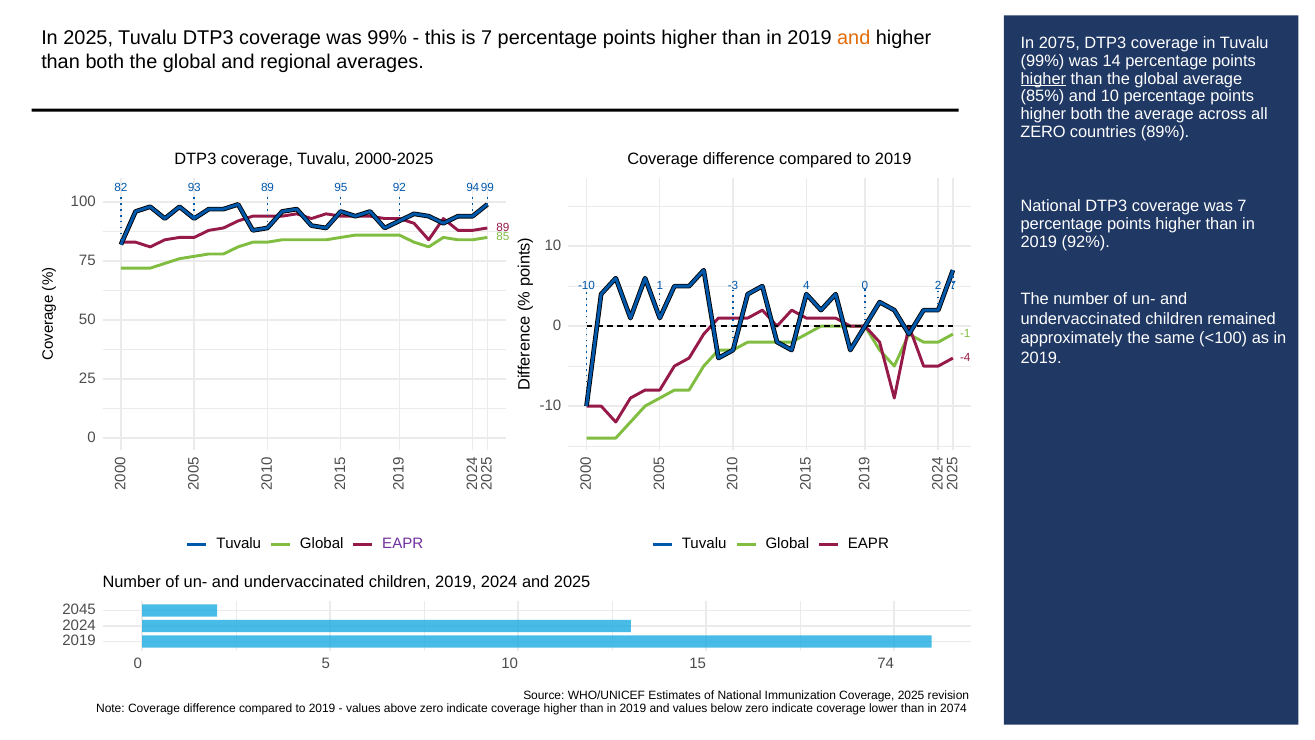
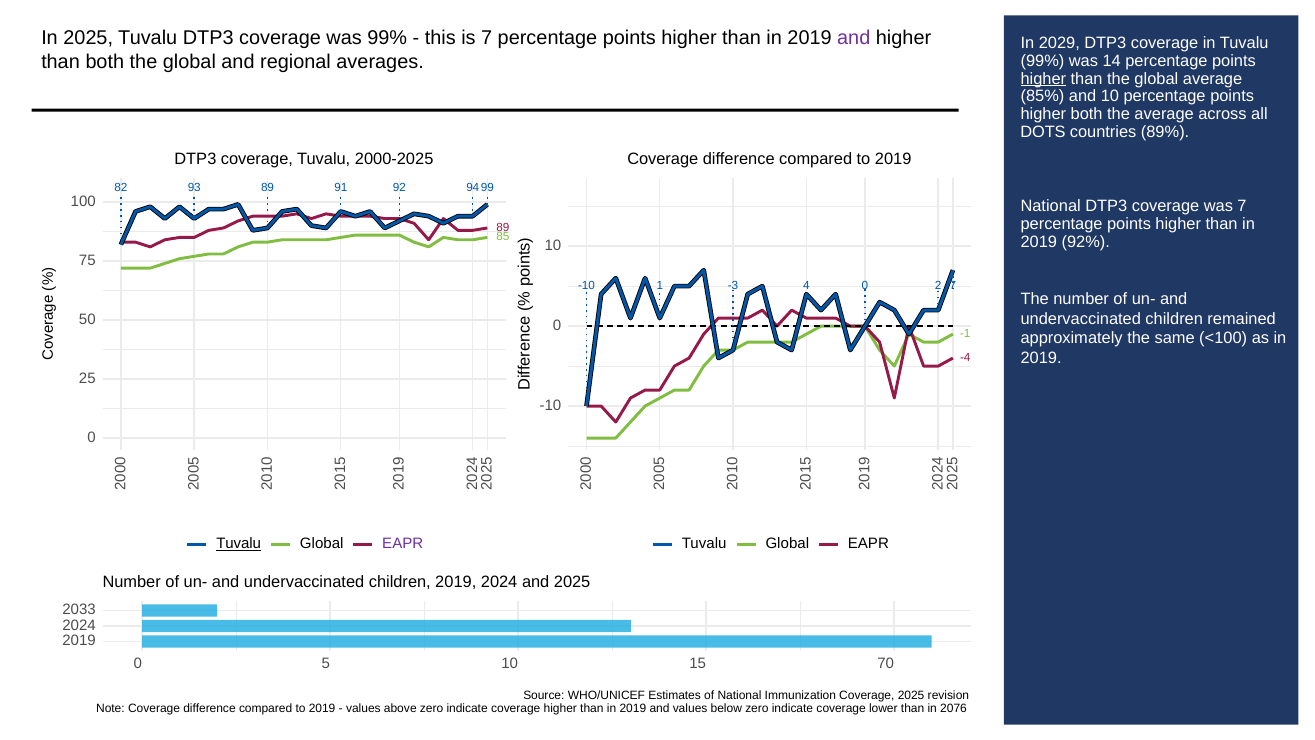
and at (854, 38) colour: orange -> purple
2075: 2075 -> 2029
ZERO at (1043, 132): ZERO -> DOTS
95: 95 -> 91
Tuvalu at (239, 543) underline: none -> present
2045: 2045 -> 2033
74: 74 -> 70
2074: 2074 -> 2076
